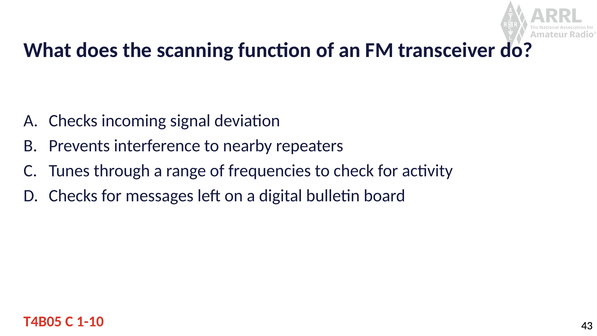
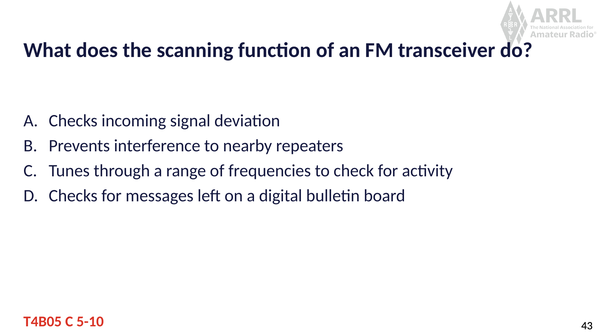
1-10: 1-10 -> 5-10
